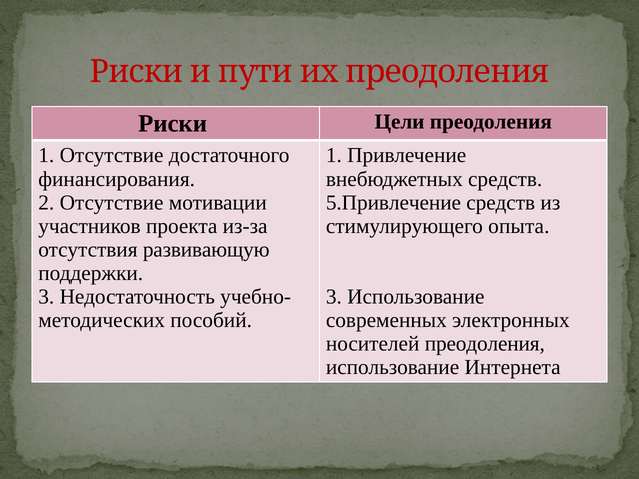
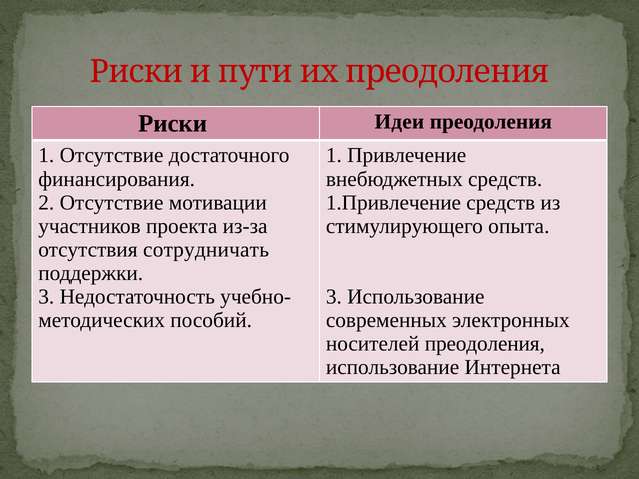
Цели: Цели -> Идеи
5.Привлечение: 5.Привлечение -> 1.Привлечение
развивающую: развивающую -> сотрудничать
